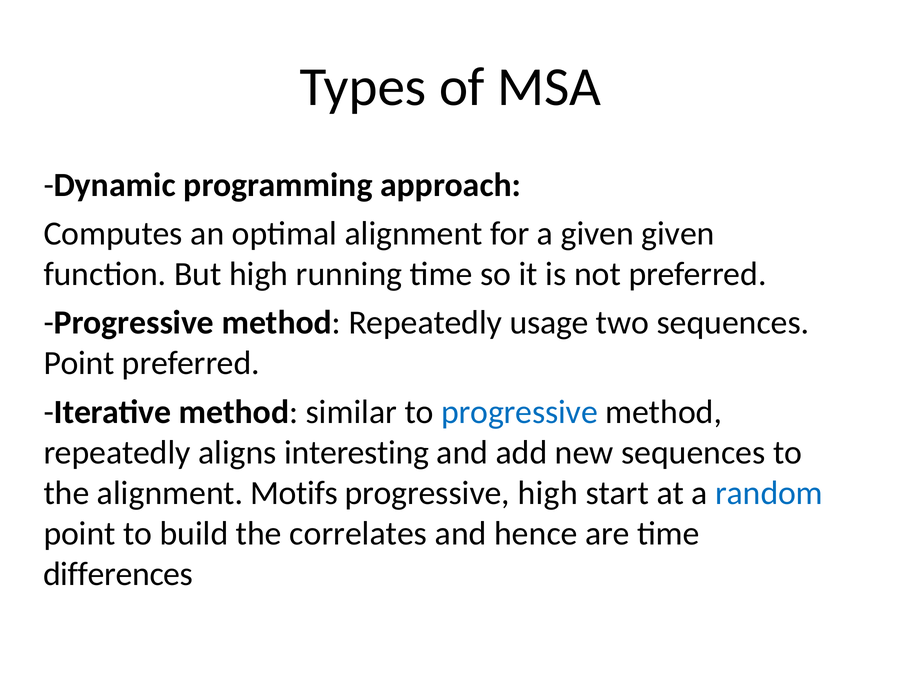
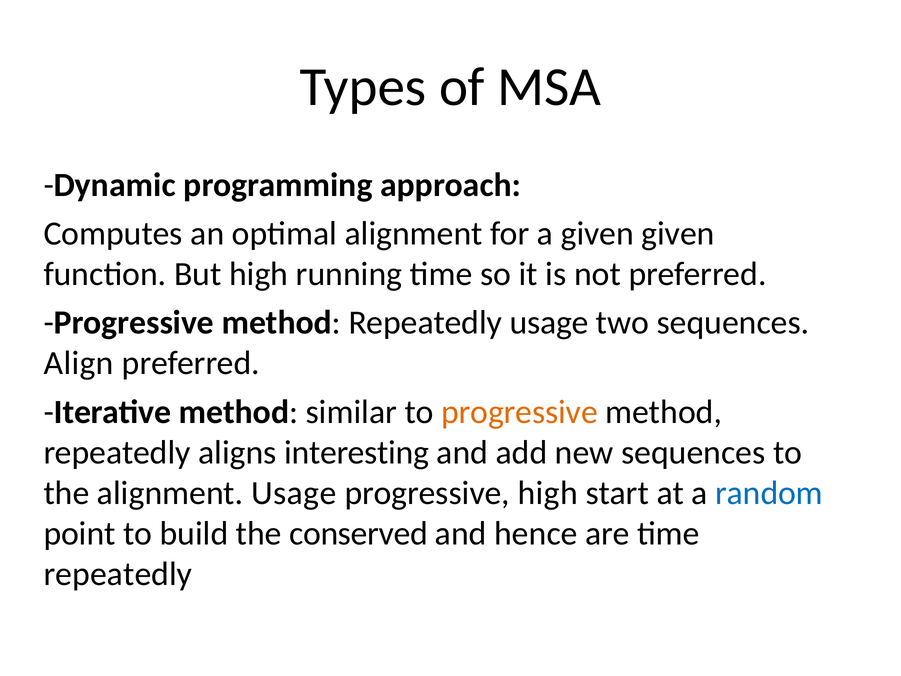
Point at (79, 363): Point -> Align
progressive at (519, 412) colour: blue -> orange
alignment Motifs: Motifs -> Usage
correlates: correlates -> conserved
differences at (118, 574): differences -> repeatedly
